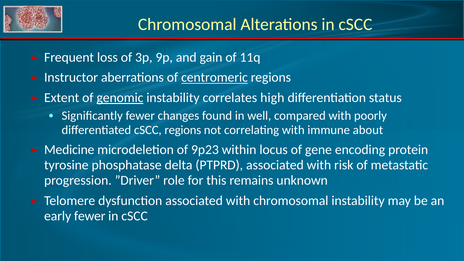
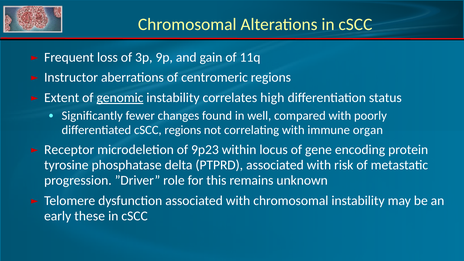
centromeric underline: present -> none
about: about -> organ
Medicine: Medicine -> Receptor
early fewer: fewer -> these
